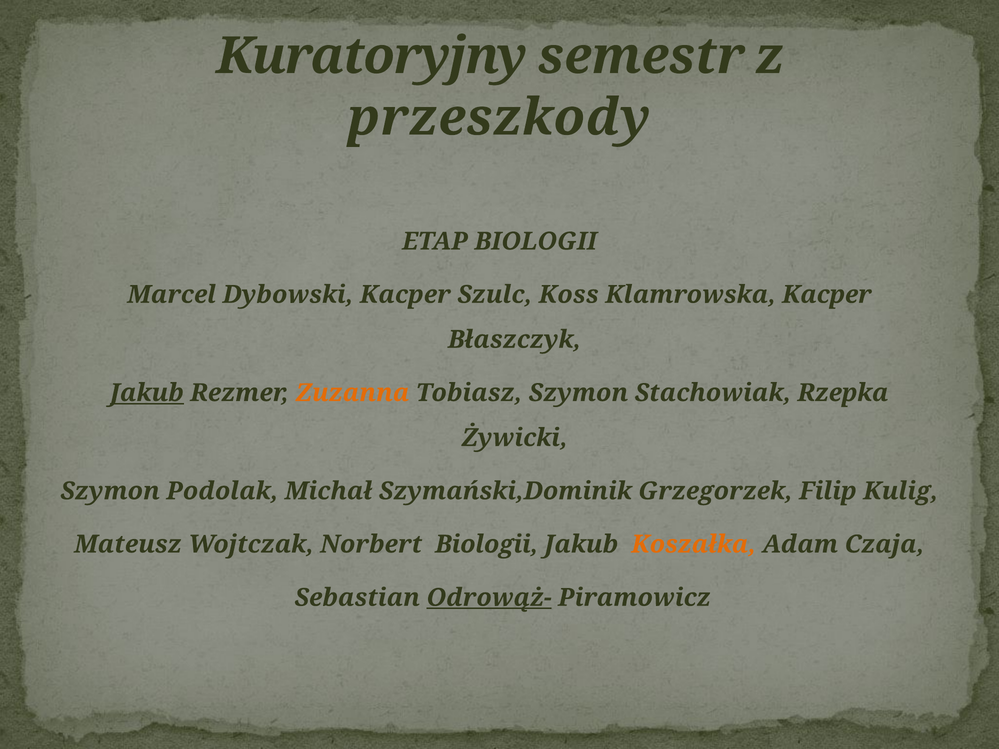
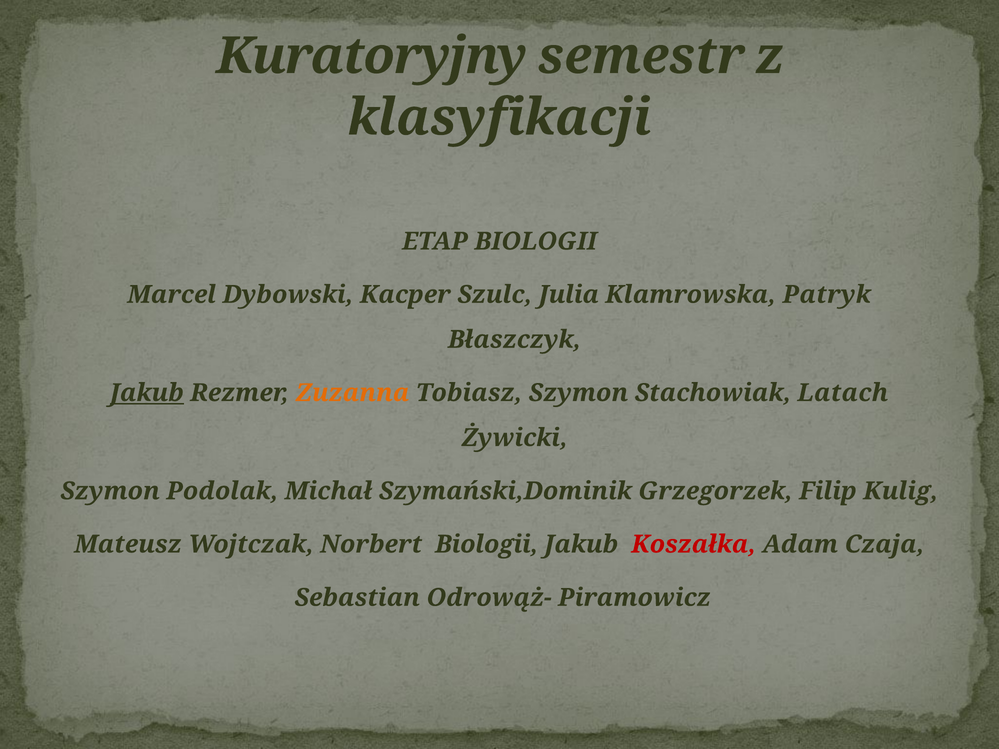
przeszkody: przeszkody -> klasyfikacji
Koss: Koss -> Julia
Klamrowska Kacper: Kacper -> Patryk
Rzepka: Rzepka -> Latach
Koszałka colour: orange -> red
Odrowąż- underline: present -> none
